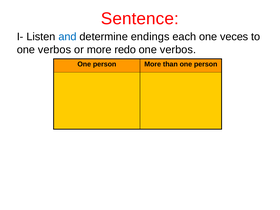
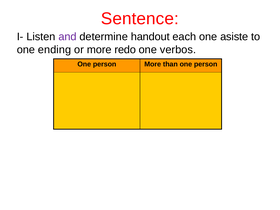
and colour: blue -> purple
endings: endings -> handout
veces: veces -> asiste
verbos at (55, 50): verbos -> ending
